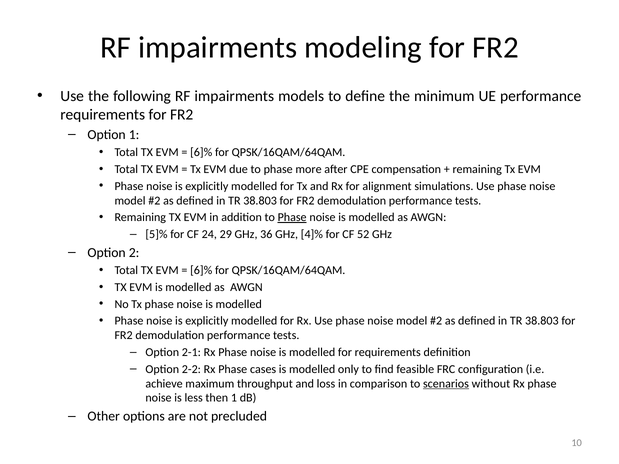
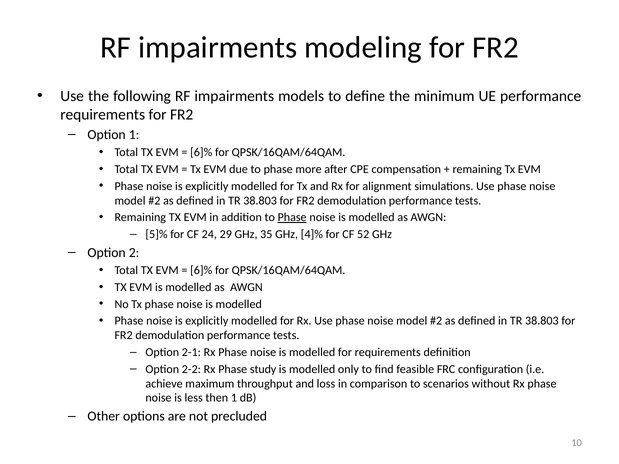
36: 36 -> 35
cases: cases -> study
scenarios underline: present -> none
